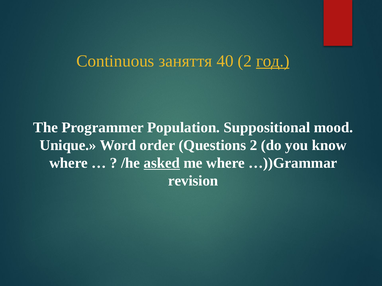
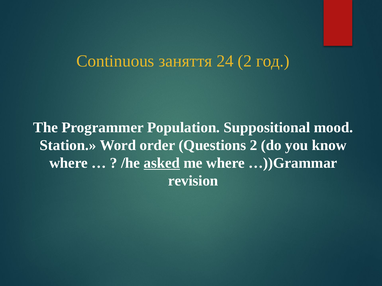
40: 40 -> 24
год underline: present -> none
Unique: Unique -> Station
